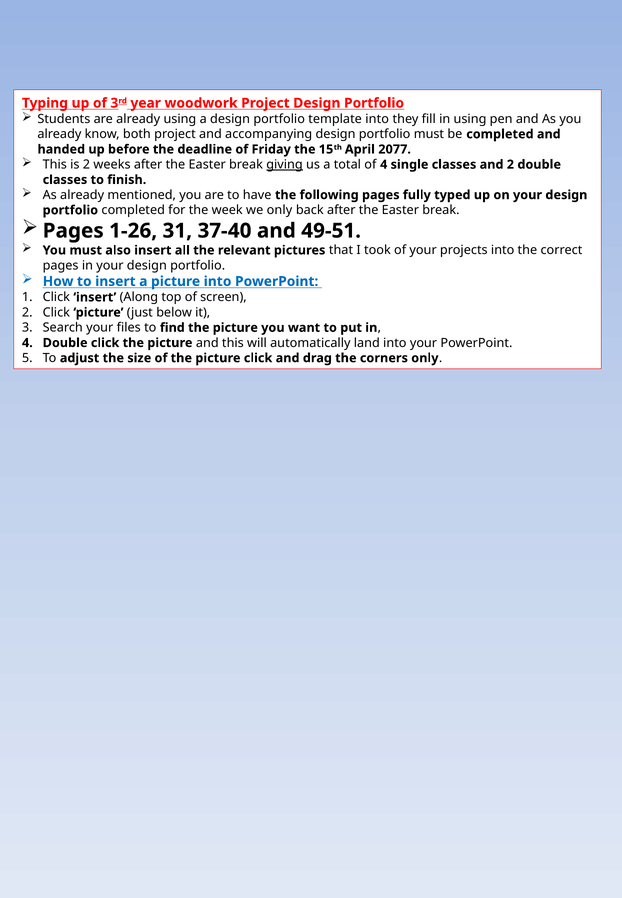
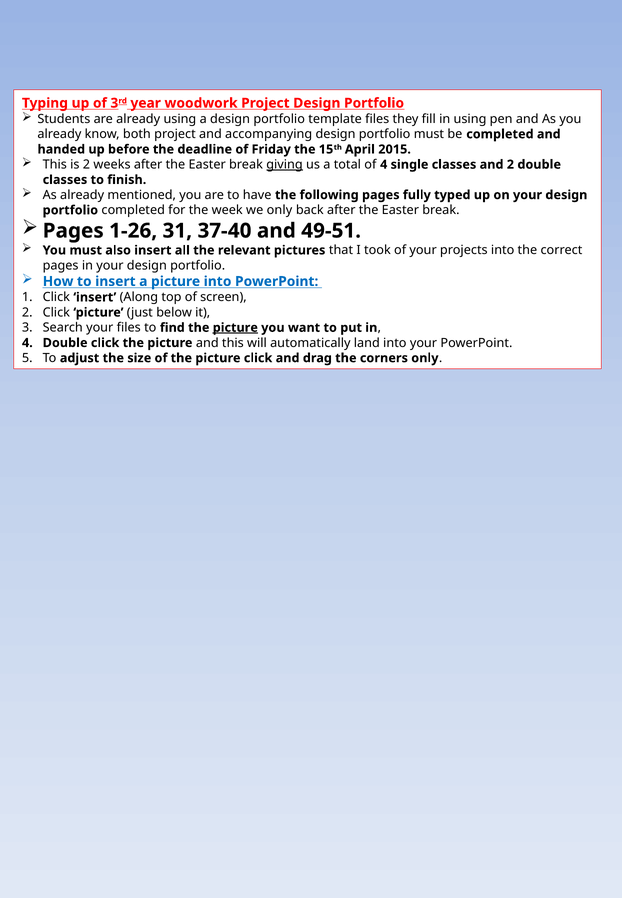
template into: into -> files
2077: 2077 -> 2015
picture at (235, 328) underline: none -> present
